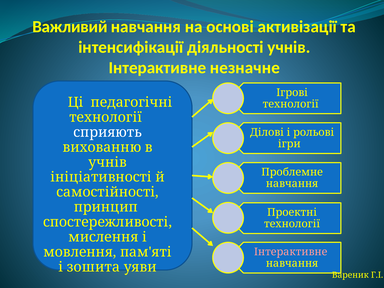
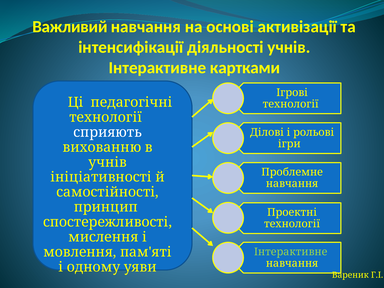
незначне: незначне -> картками
Інтерактивне at (291, 252) colour: pink -> light green
зошита: зошита -> одному
